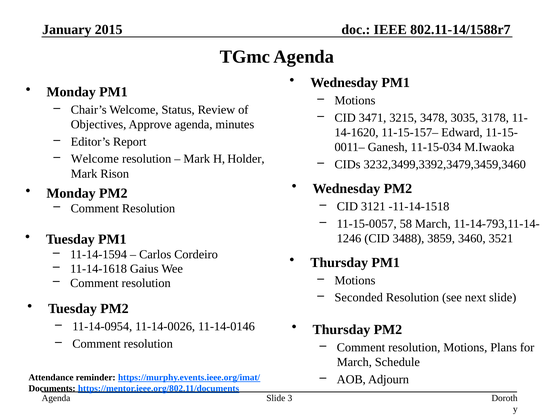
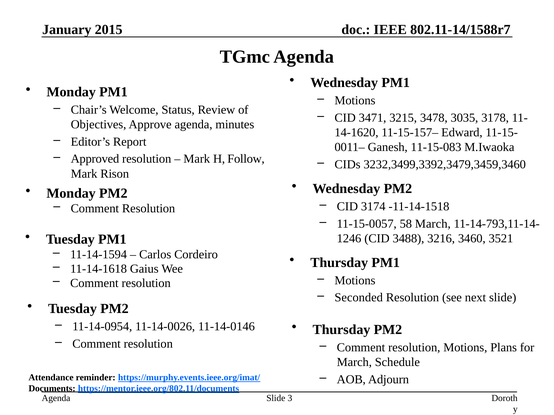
11-15-034: 11-15-034 -> 11-15-083
Welcome at (95, 159): Welcome -> Approved
Holder: Holder -> Follow
3121: 3121 -> 3174
3859: 3859 -> 3216
